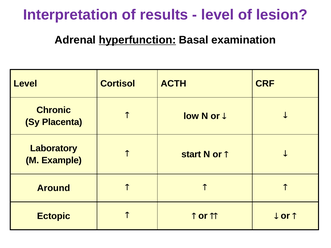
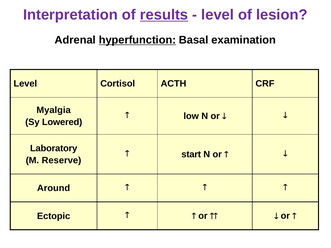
results underline: none -> present
Chronic: Chronic -> Myalgia
Placenta: Placenta -> Lowered
Example: Example -> Reserve
